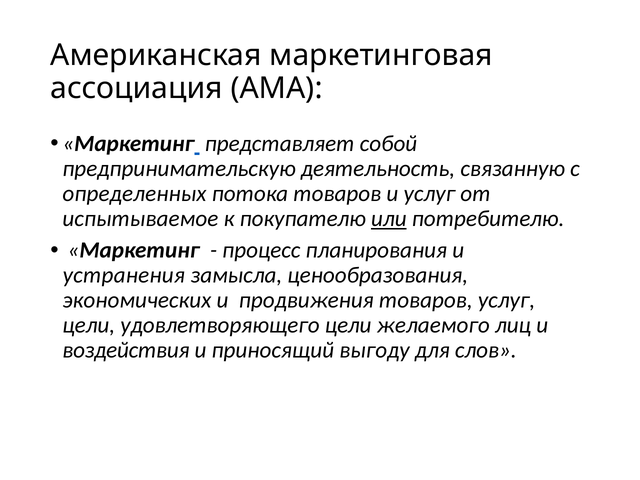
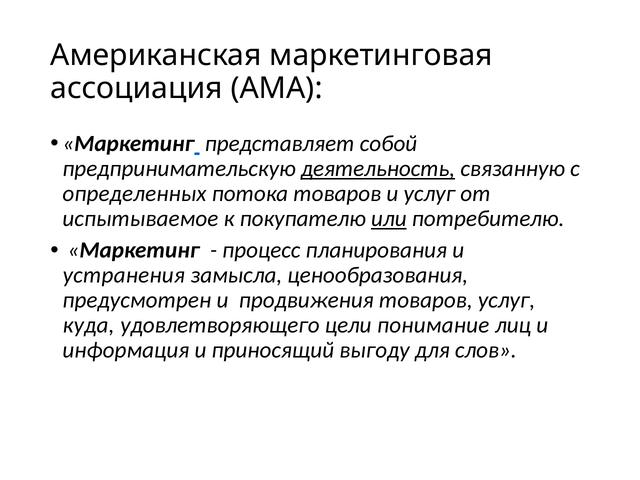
деятельность underline: none -> present
экономических: экономических -> предусмотрен
цели at (89, 325): цели -> куда
желаемого: желаемого -> понимание
воздействия: воздействия -> информация
